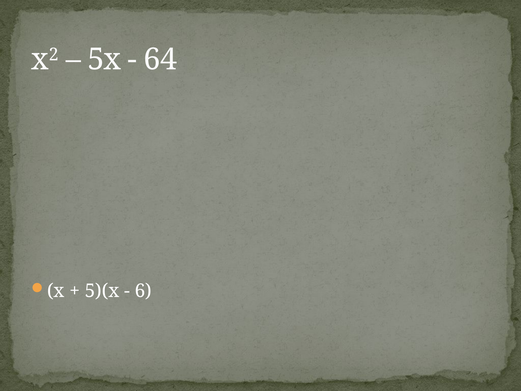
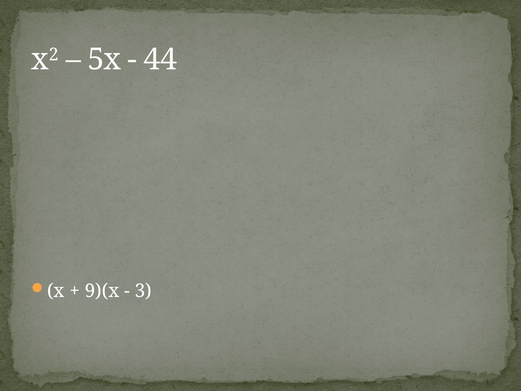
64: 64 -> 44
5)(x: 5)(x -> 9)(x
6: 6 -> 3
